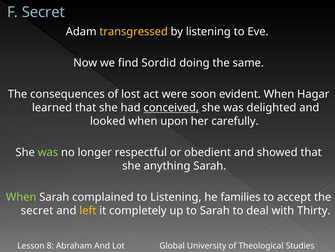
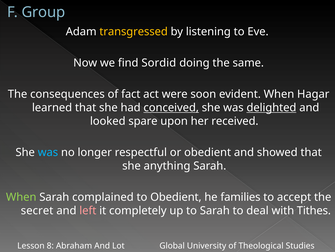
F Secret: Secret -> Group
lost: lost -> fact
delighted underline: none -> present
looked when: when -> spare
carefully: carefully -> received
was at (48, 152) colour: light green -> light blue
to Listening: Listening -> Obedient
left colour: yellow -> pink
Thirty: Thirty -> Tithes
